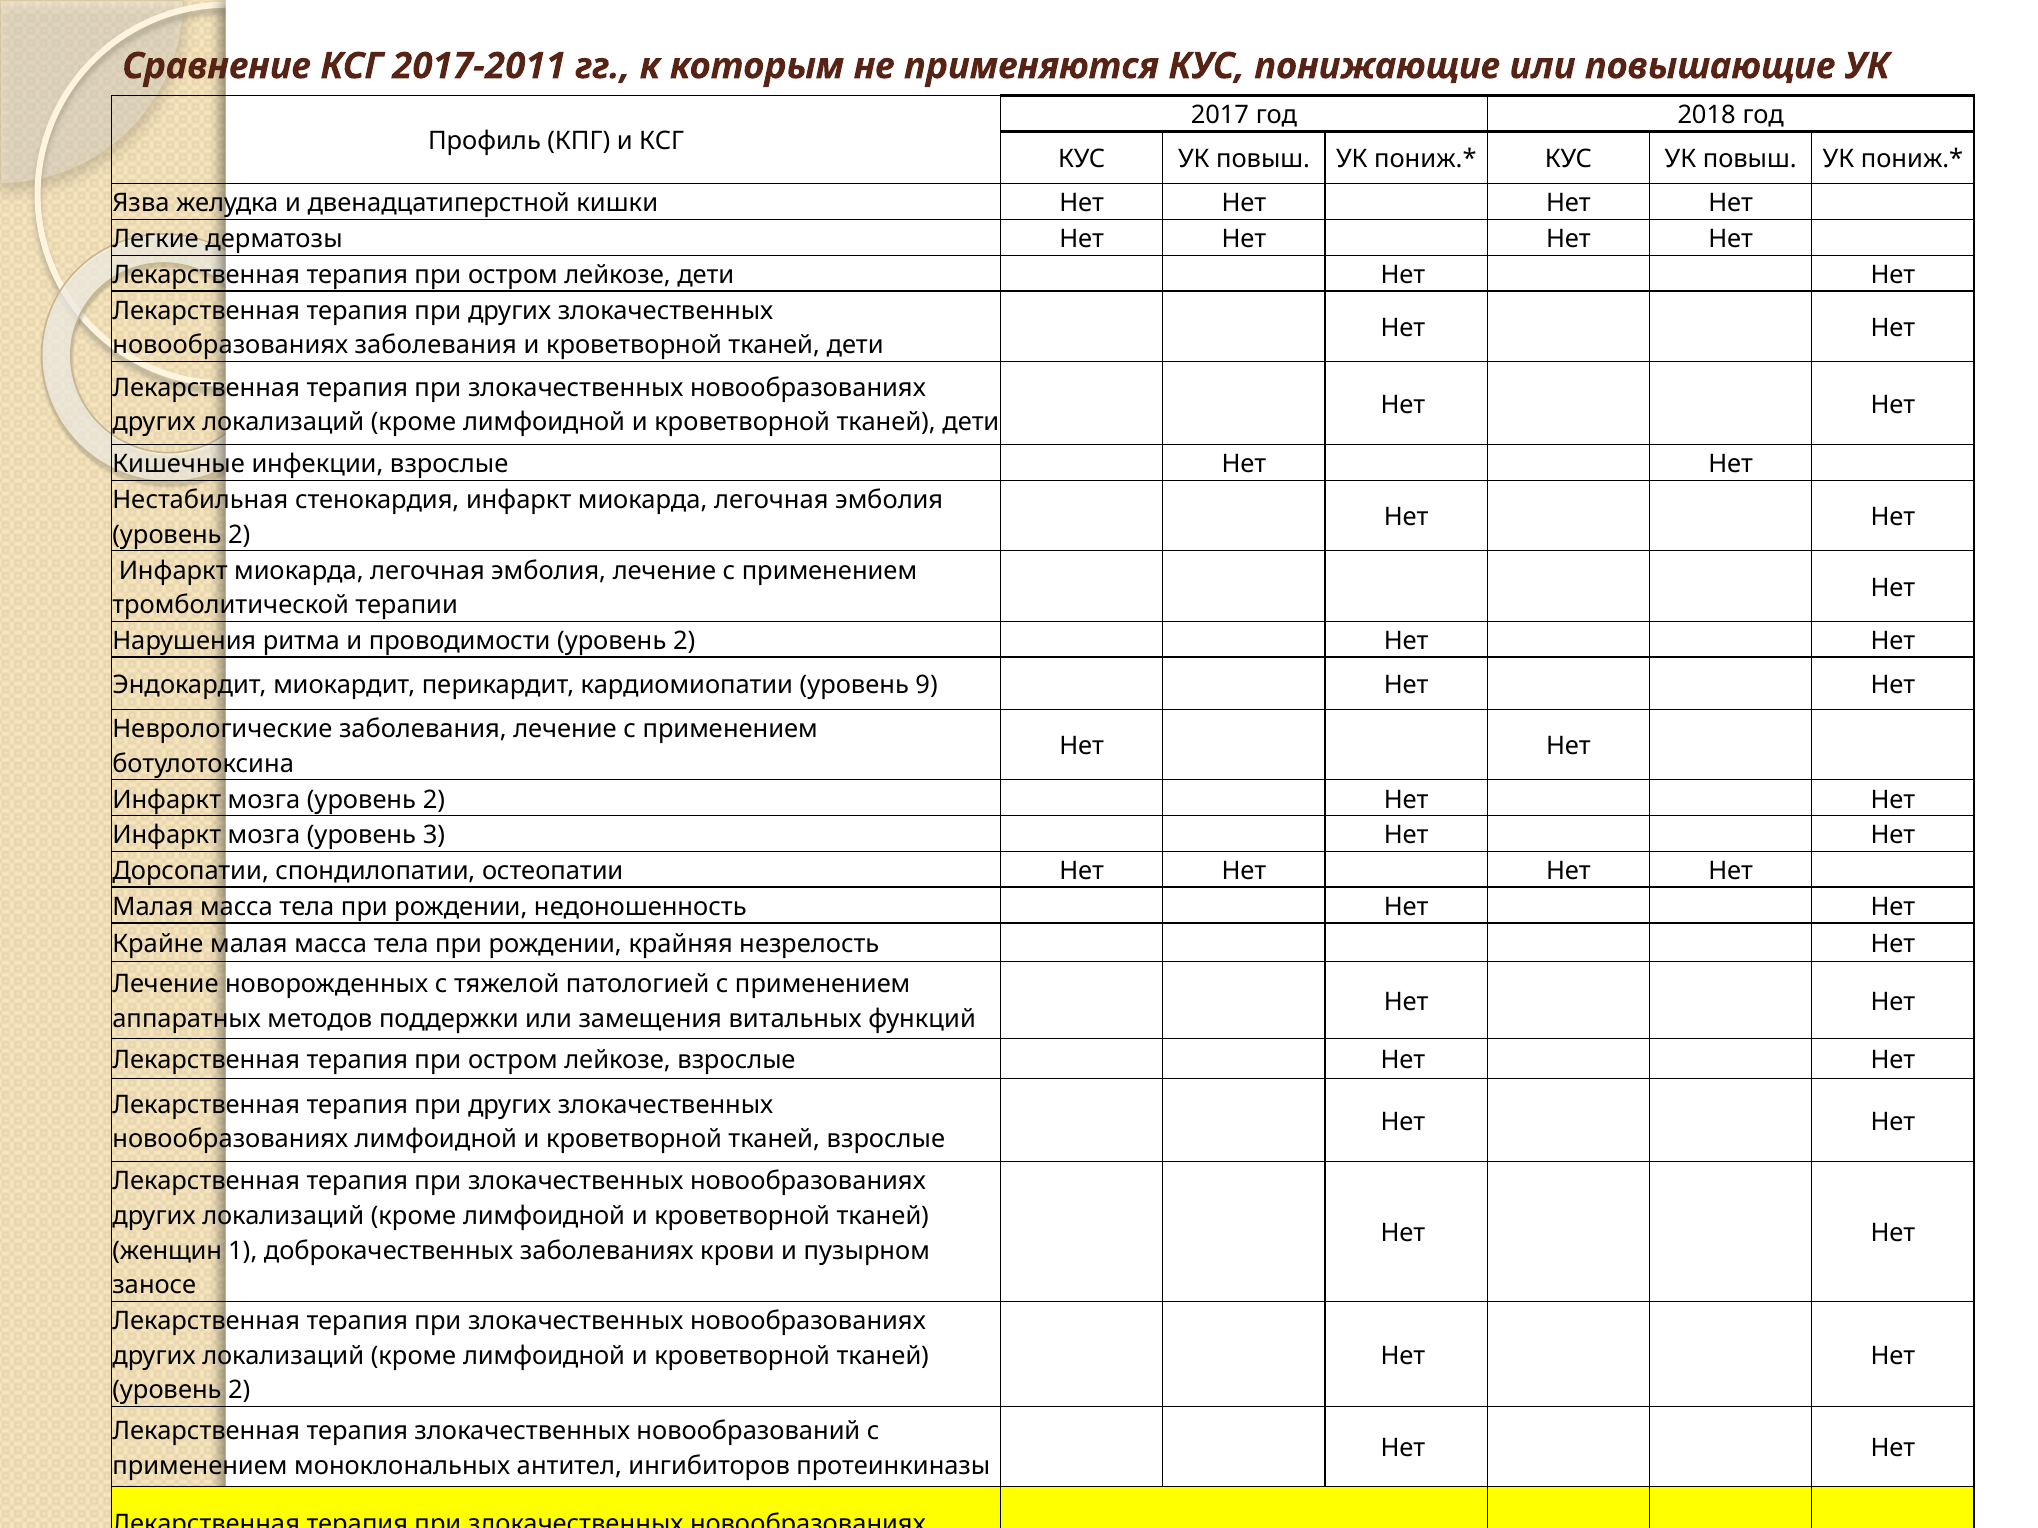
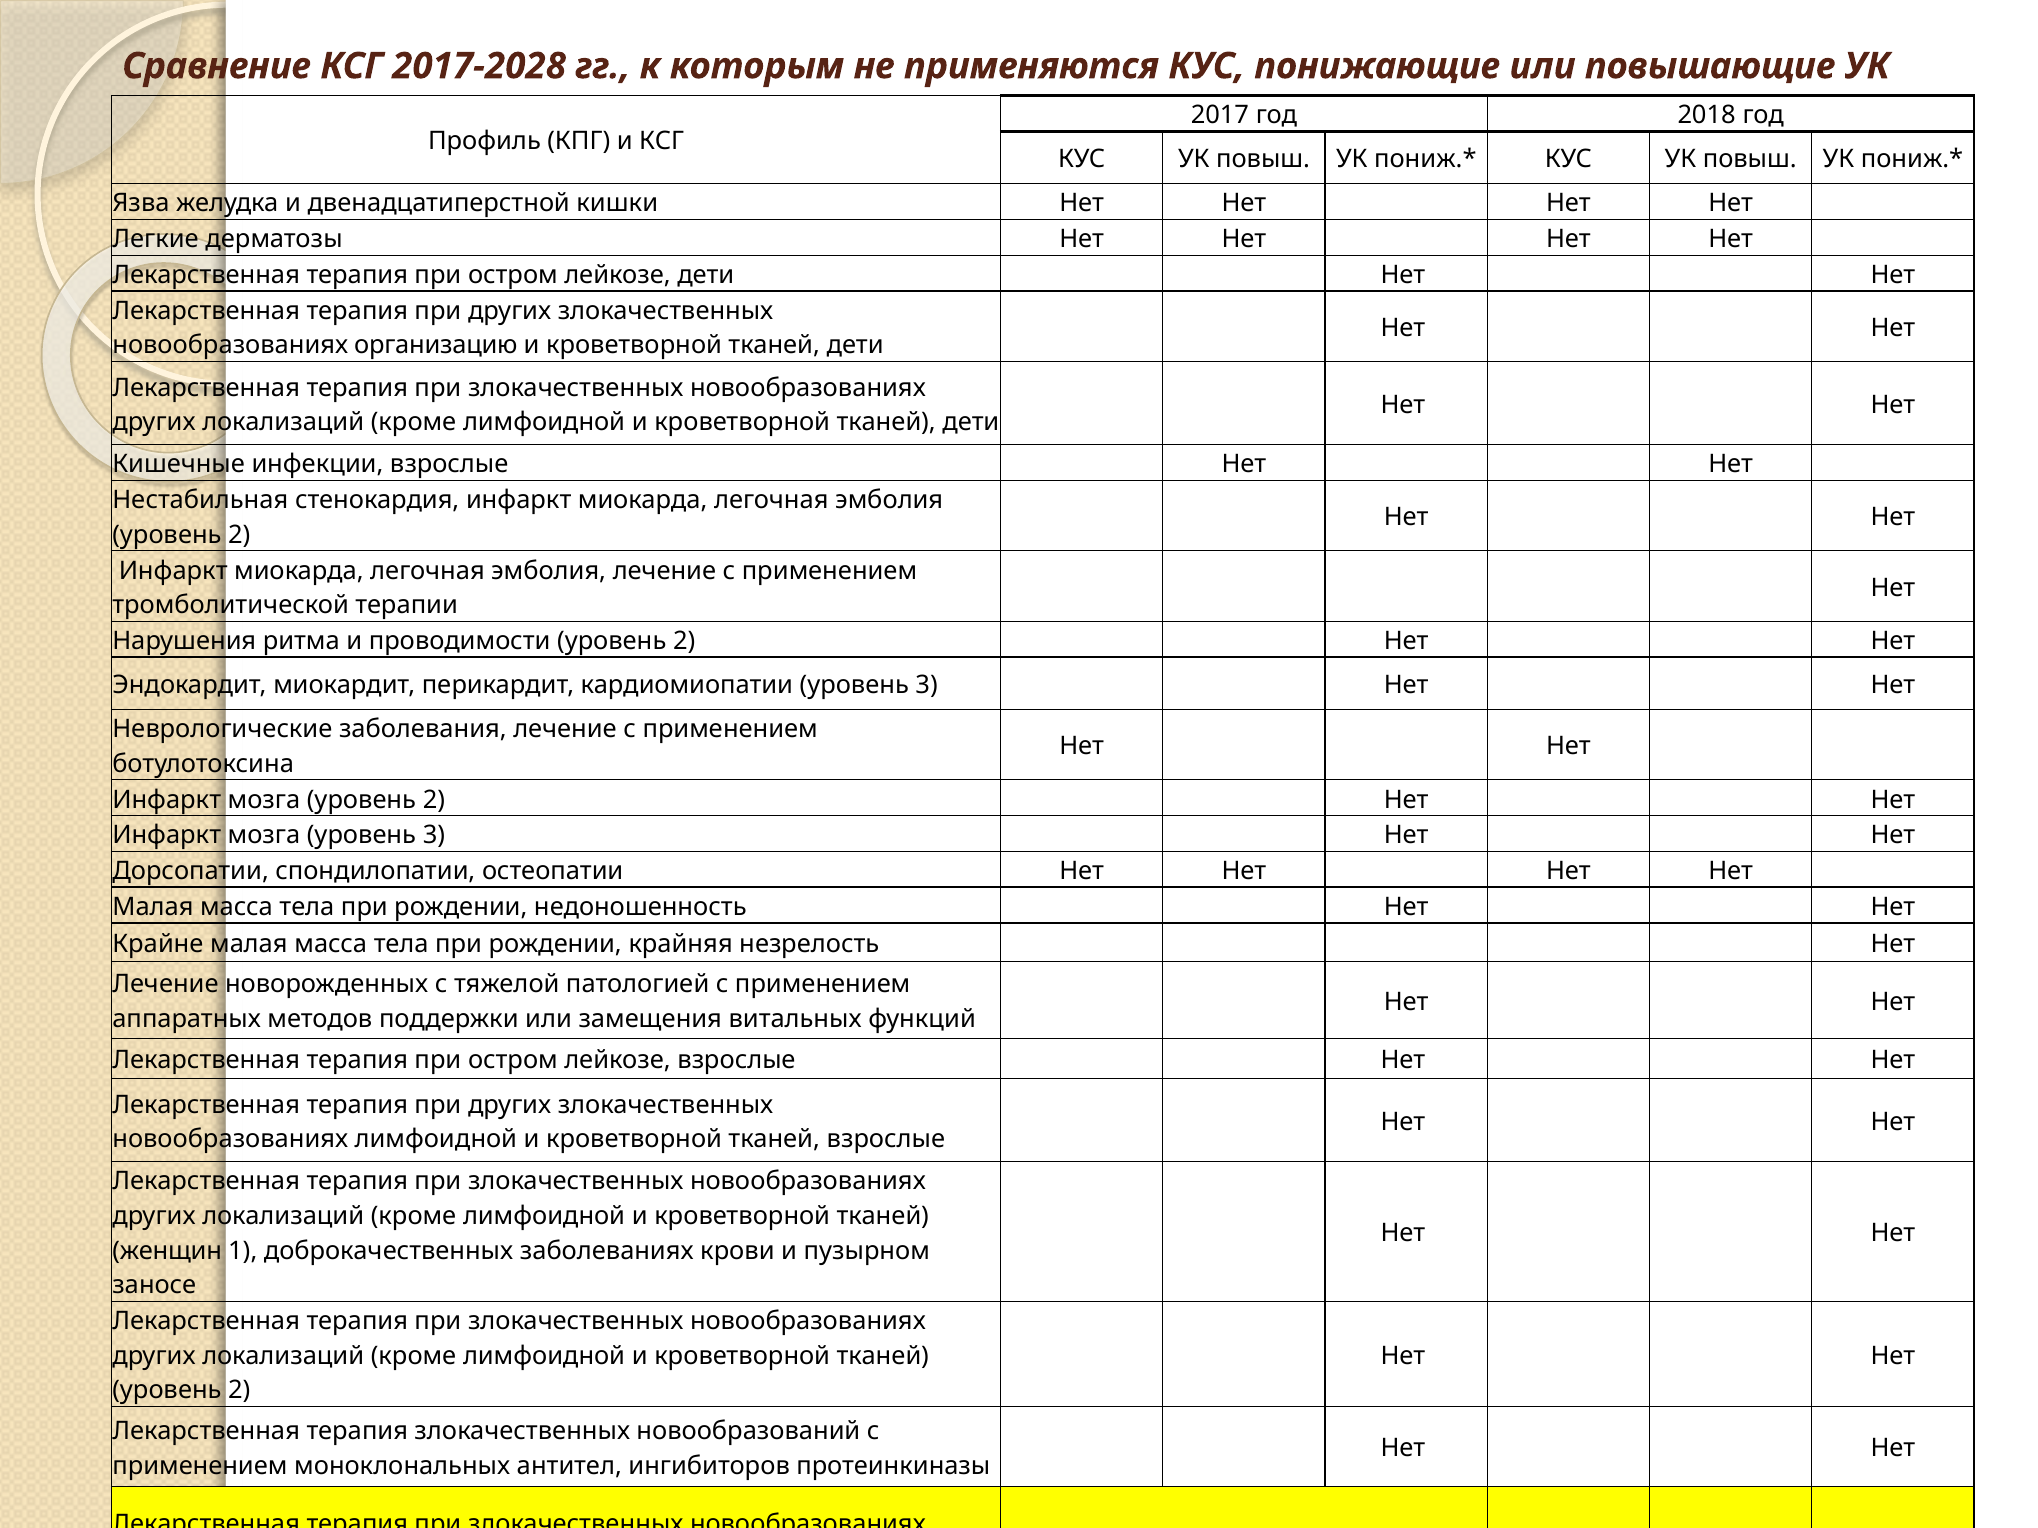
2017-2011: 2017-2011 -> 2017-2028
новообразованиях заболевания: заболевания -> организацию
кардиомиопатии уровень 9: 9 -> 3
